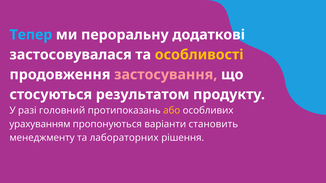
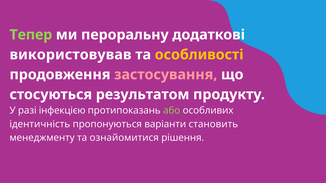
Тепер colour: light blue -> light green
застосовувалася: застосовувалася -> використовував
головний: головний -> інфекцією
або colour: yellow -> light green
урахуванням: урахуванням -> ідентичність
лабораторних: лабораторних -> ознайомитися
